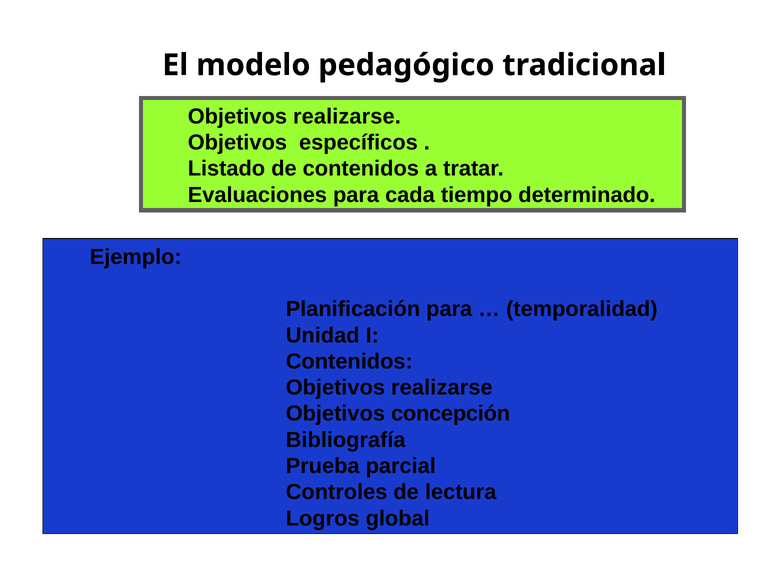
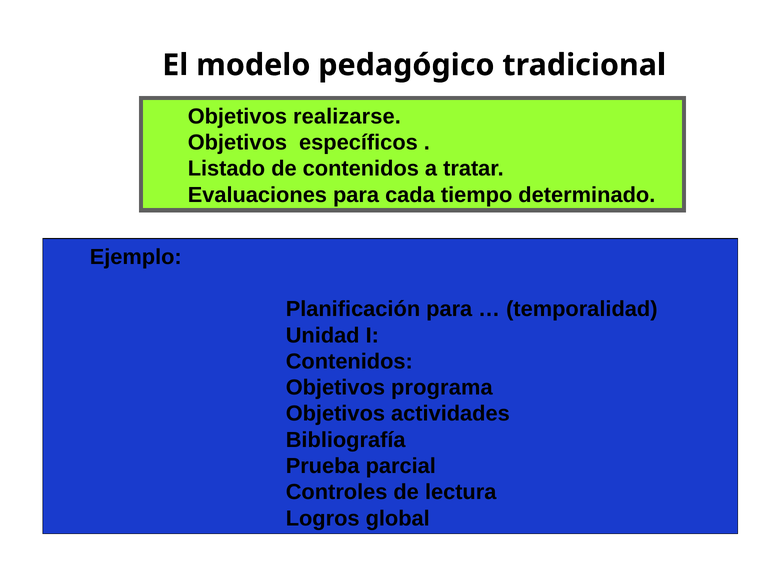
realizarse at (442, 388): realizarse -> programa
concepción: concepción -> actividades
